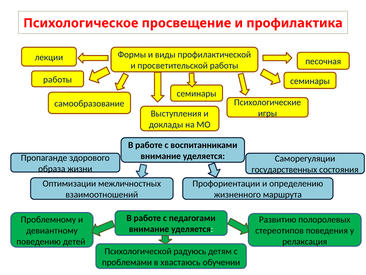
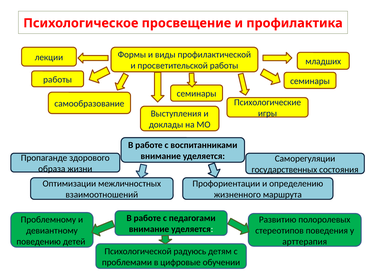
песочная: песочная -> младших
релаксация: релаксация -> арттерапия
хвастаюсь: хвастаюсь -> цифровые
